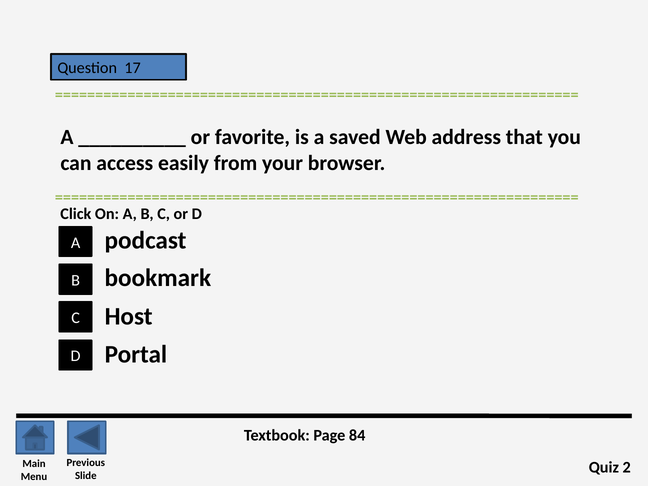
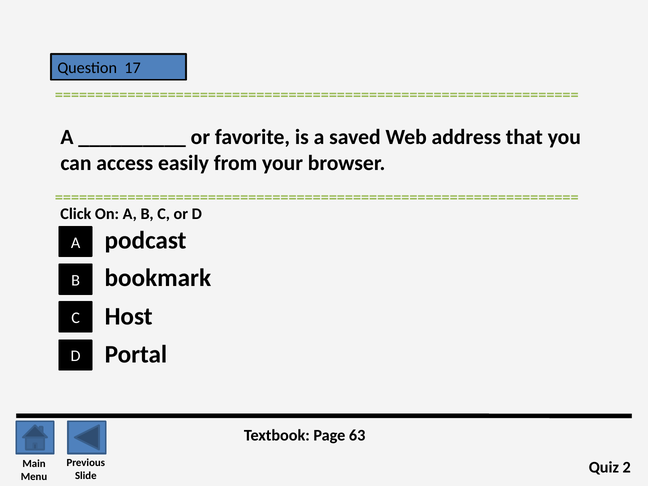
84: 84 -> 63
